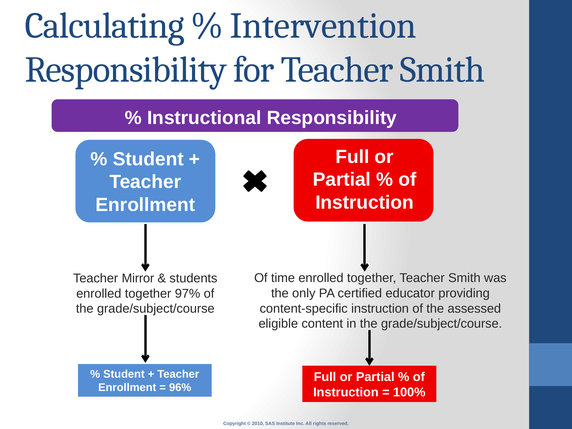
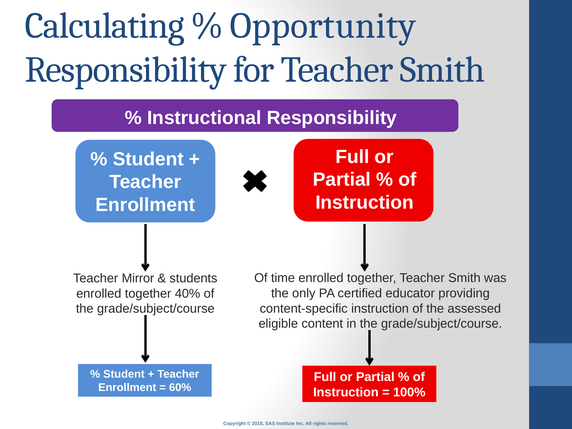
Intervention: Intervention -> Opportunity
97%: 97% -> 40%
96%: 96% -> 60%
